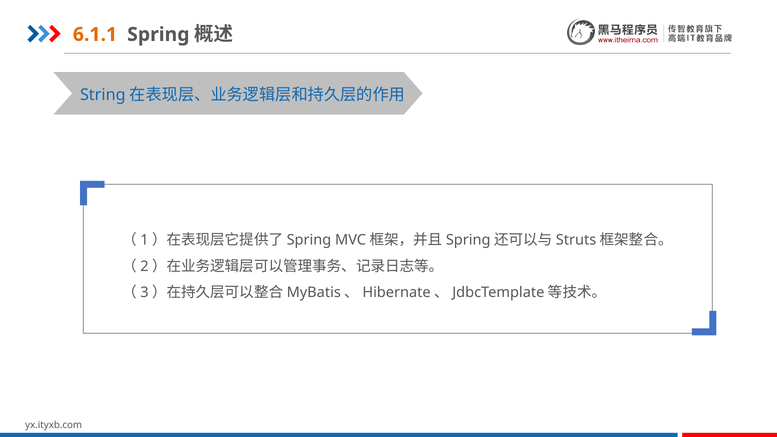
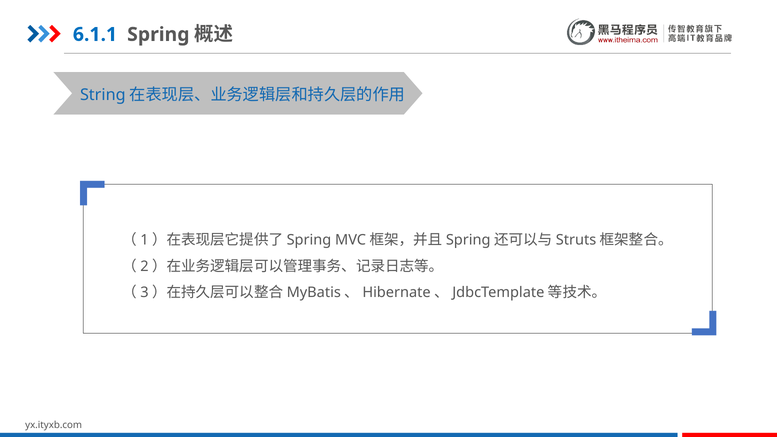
6.1.1 colour: orange -> blue
